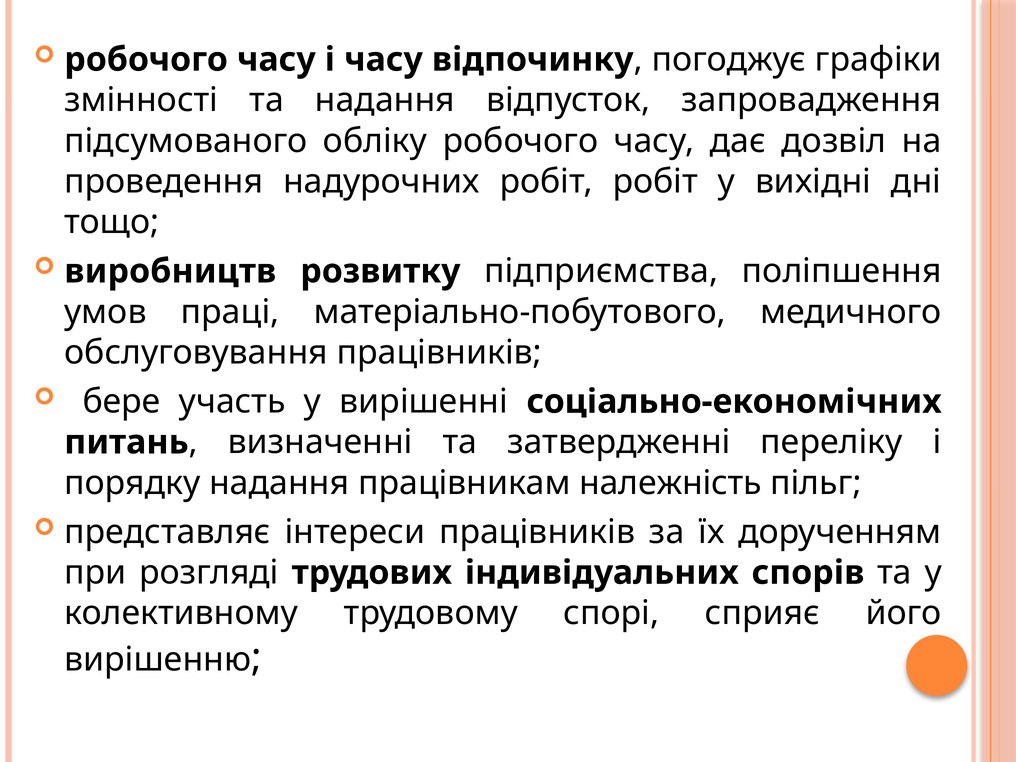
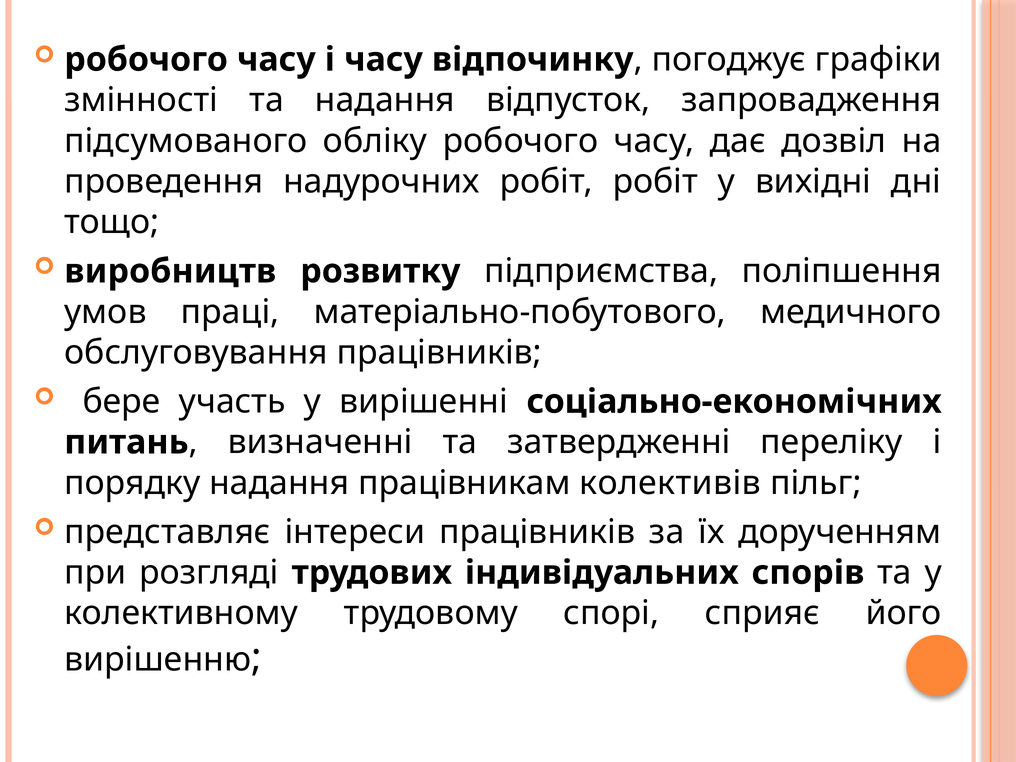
належність: належність -> колективів
